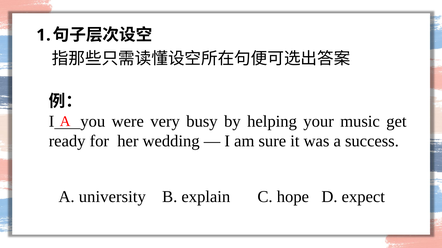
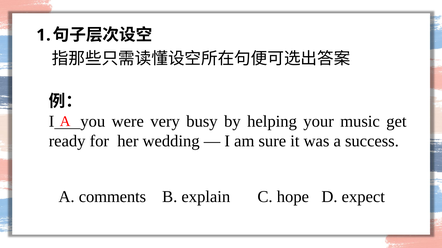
university: university -> comments
